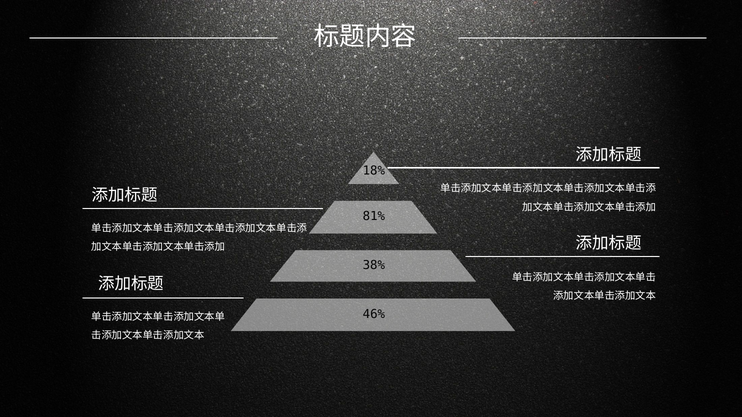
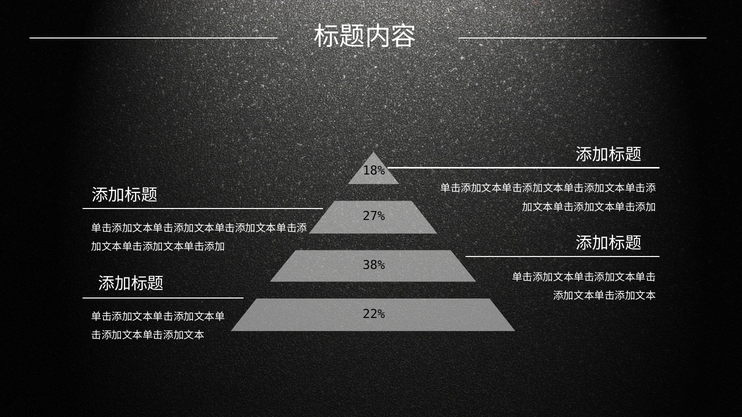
81%: 81% -> 27%
46%: 46% -> 22%
